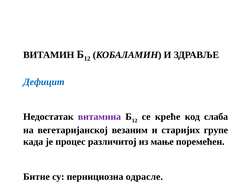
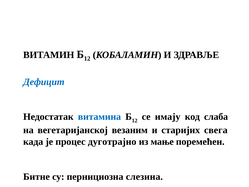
витамина colour: purple -> blue
креће: креће -> имају
групе: групе -> свега
различитој: различитој -> дуготрајно
одрасле: одрасле -> слезина
